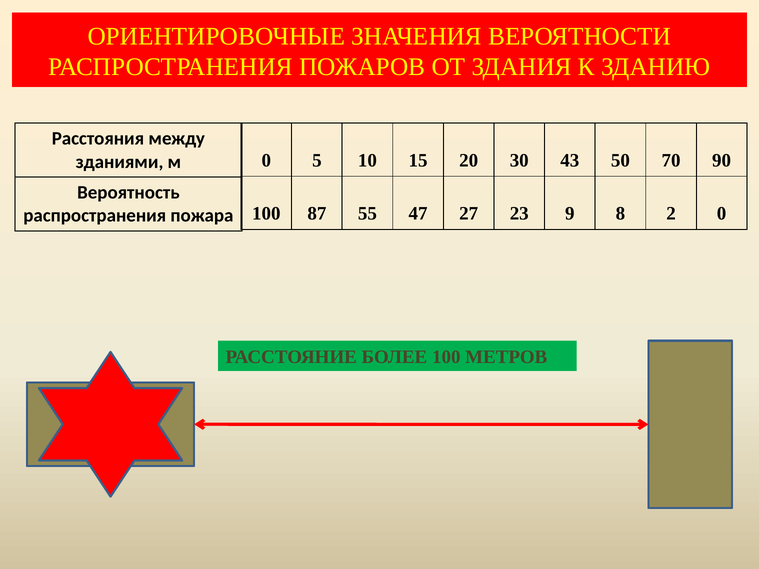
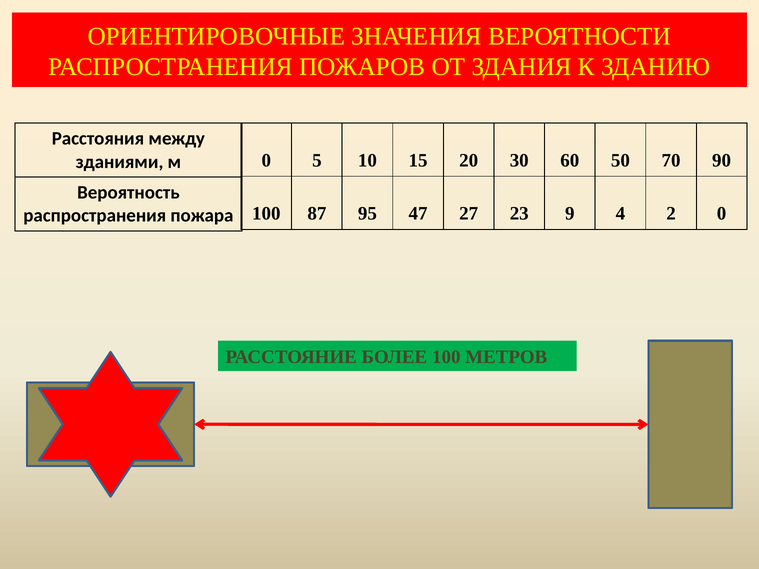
43: 43 -> 60
55: 55 -> 95
8: 8 -> 4
